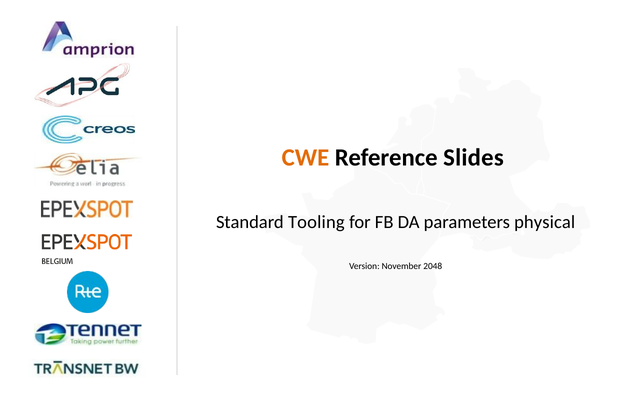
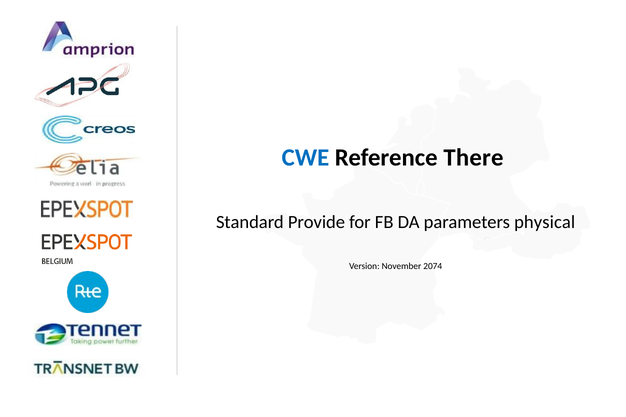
CWE colour: orange -> blue
Slides: Slides -> There
Tooling: Tooling -> Provide
2048: 2048 -> 2074
